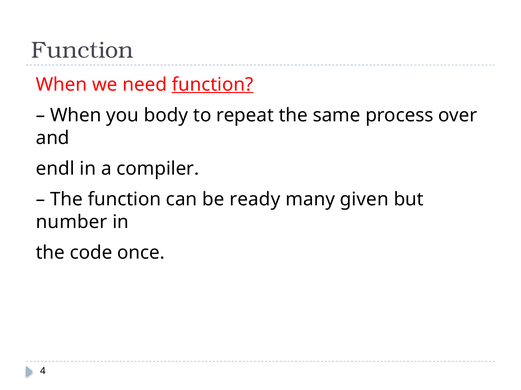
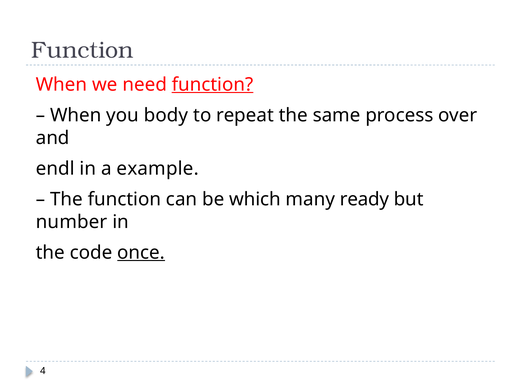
compiler: compiler -> example
ready: ready -> which
given: given -> ready
once underline: none -> present
